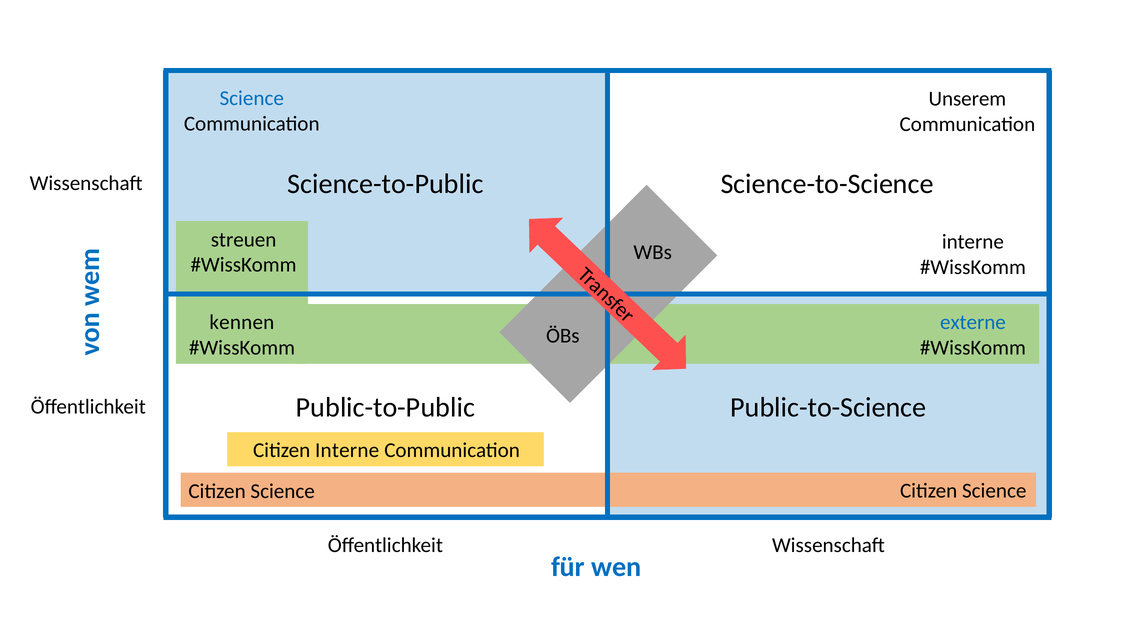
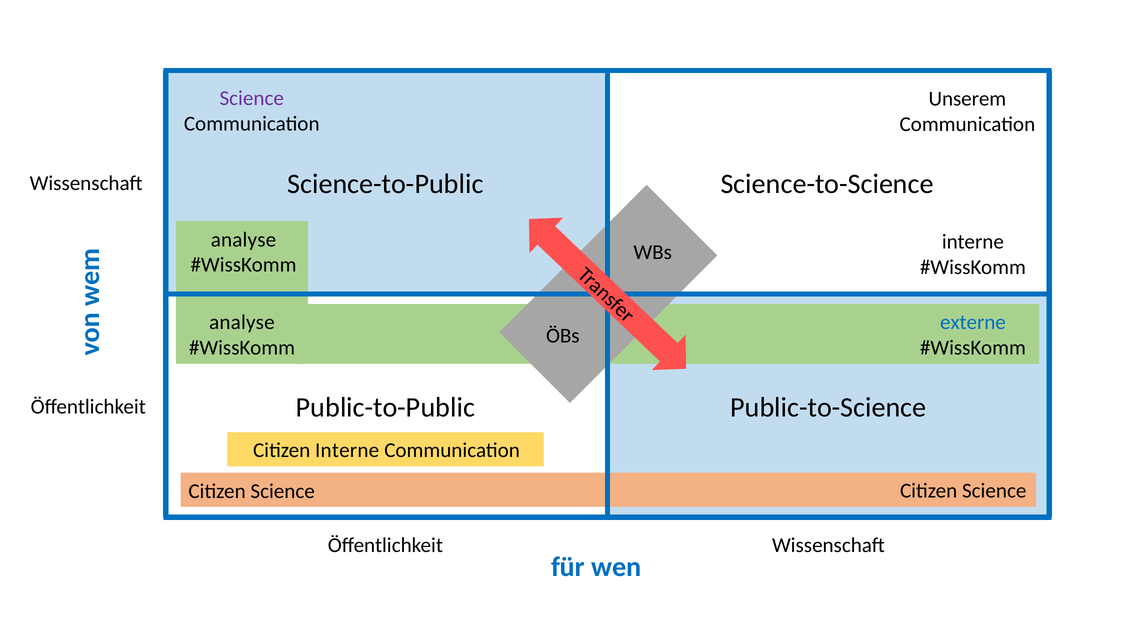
Science at (252, 98) colour: blue -> purple
streuen at (244, 239): streuen -> analyse
kennen at (242, 322): kennen -> analyse
